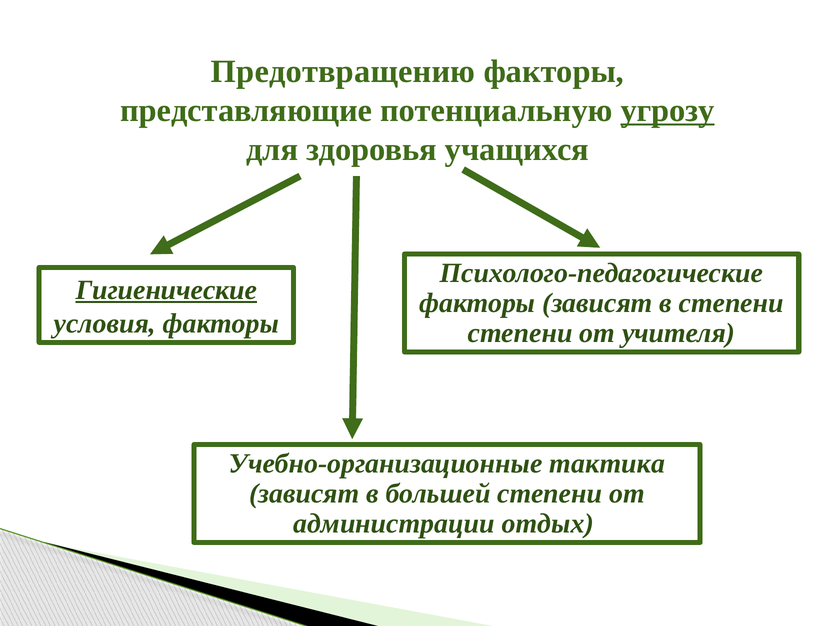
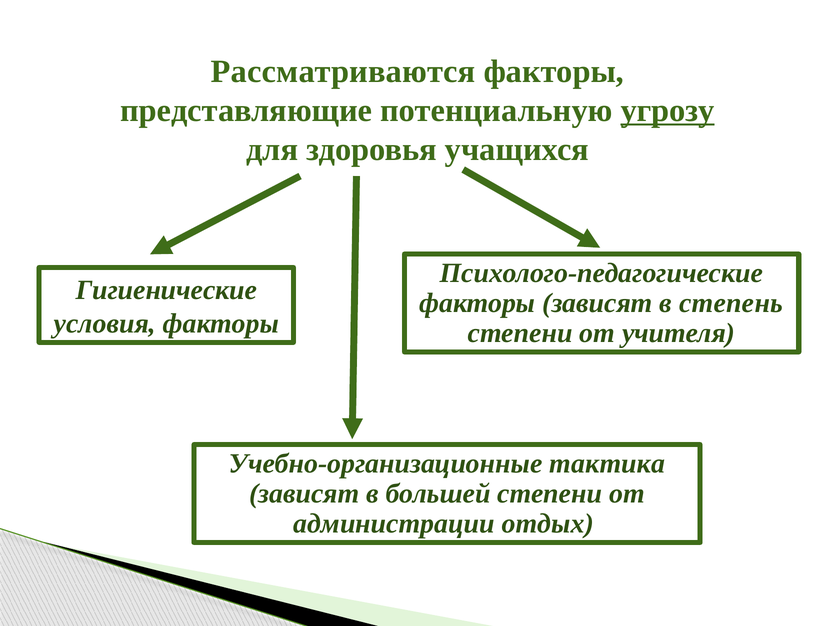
Предотвращению: Предотвращению -> Рассматриваются
Гигиенические underline: present -> none
в степени: степени -> степень
